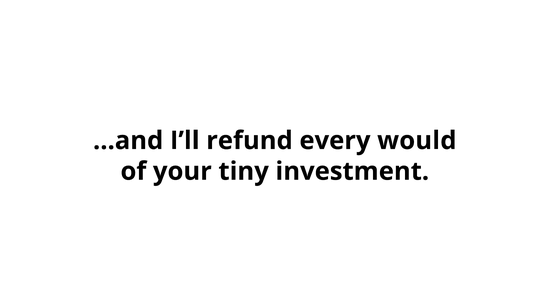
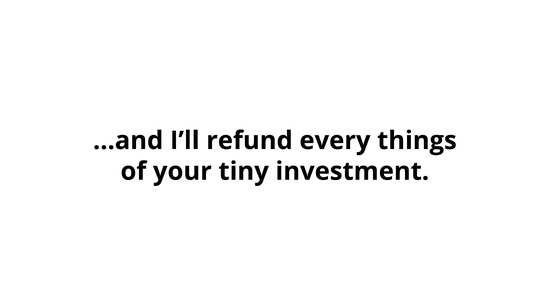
would: would -> things
